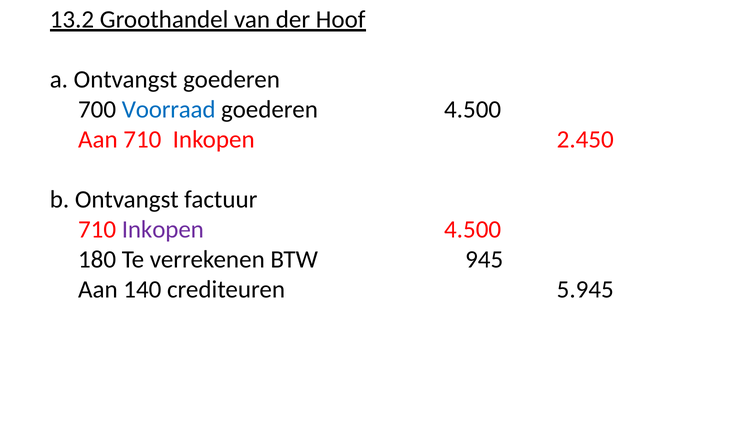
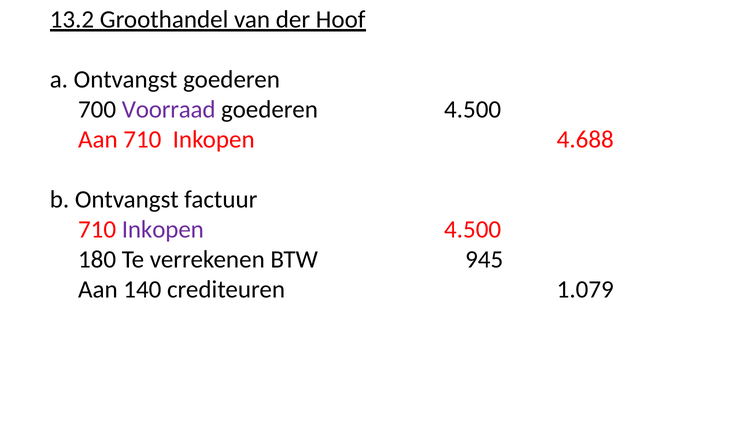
Voorraad colour: blue -> purple
2.450: 2.450 -> 4.688
5.945: 5.945 -> 1.079
